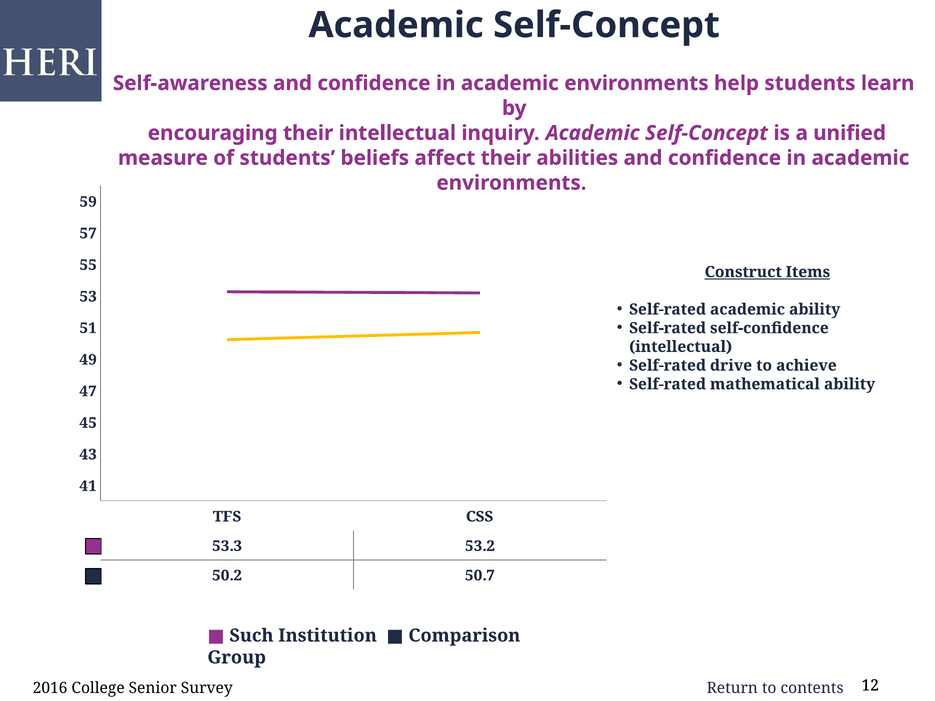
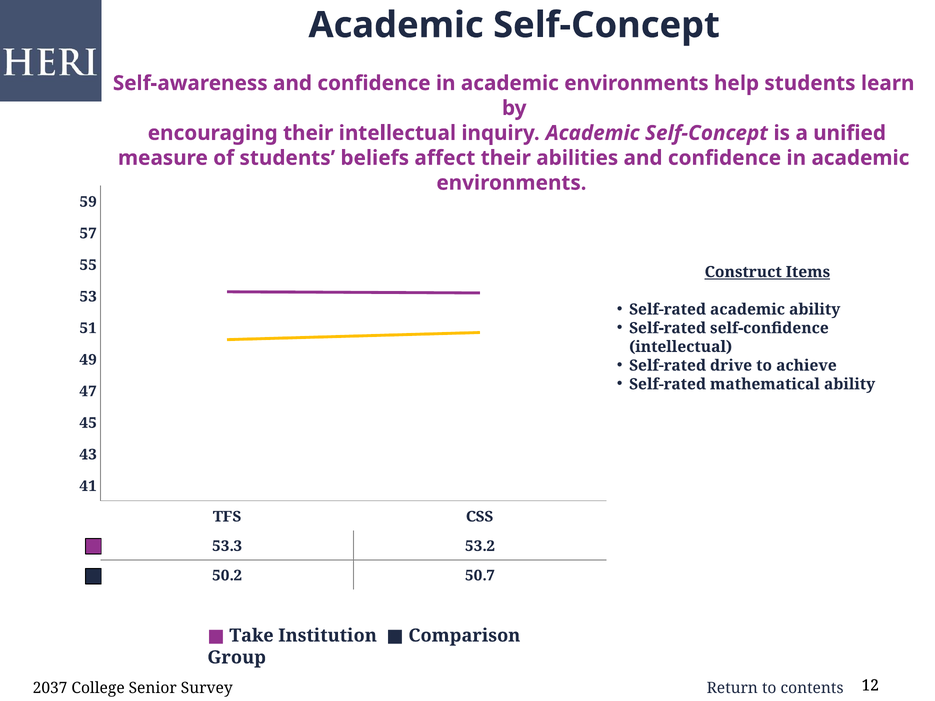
Such: Such -> Take
2016: 2016 -> 2037
